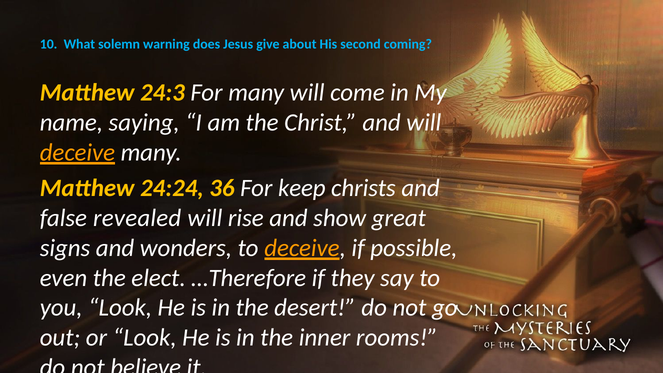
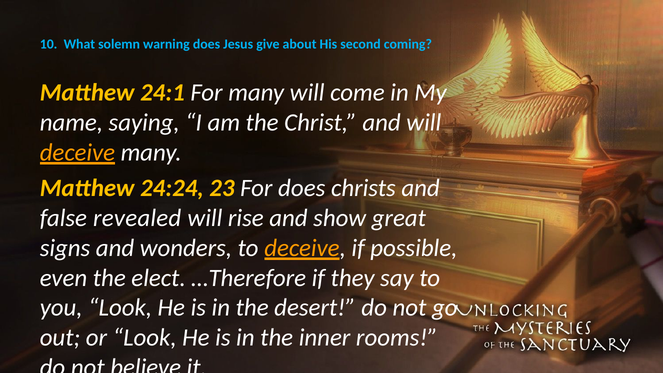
24:3: 24:3 -> 24:1
36: 36 -> 23
For keep: keep -> does
